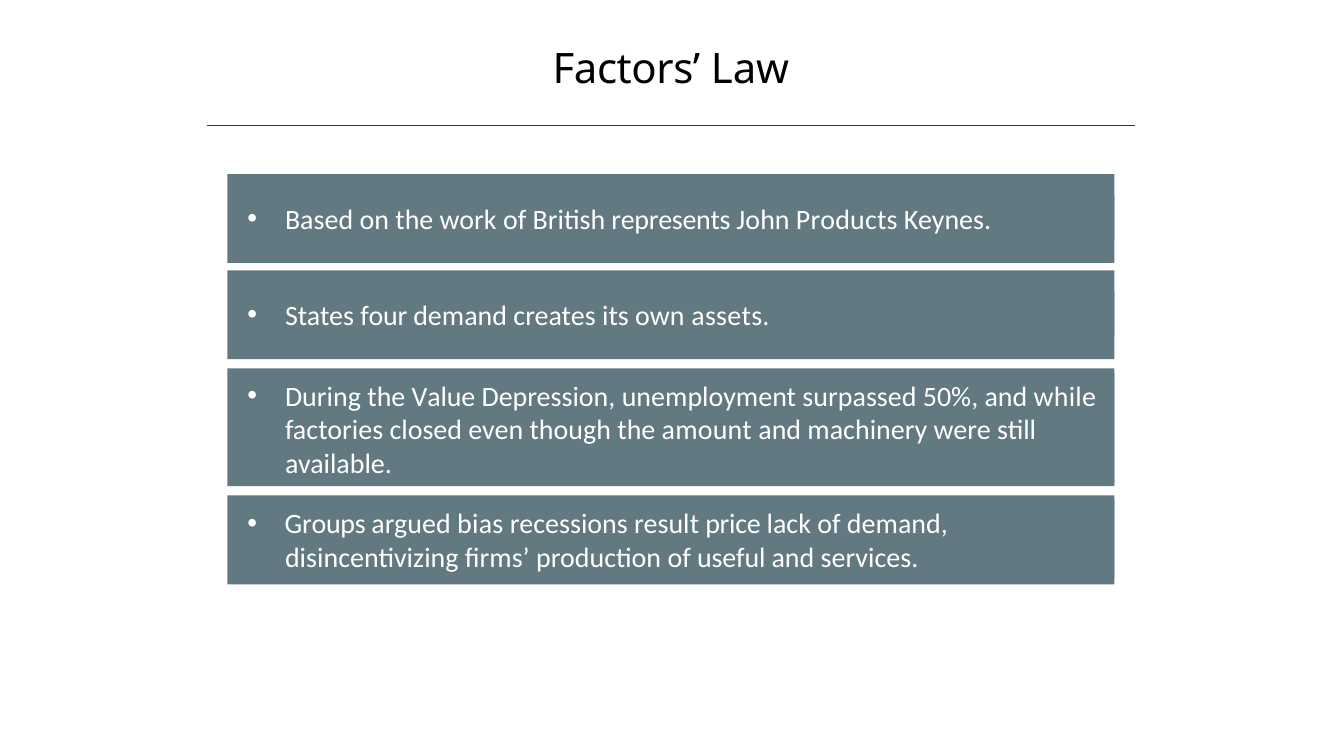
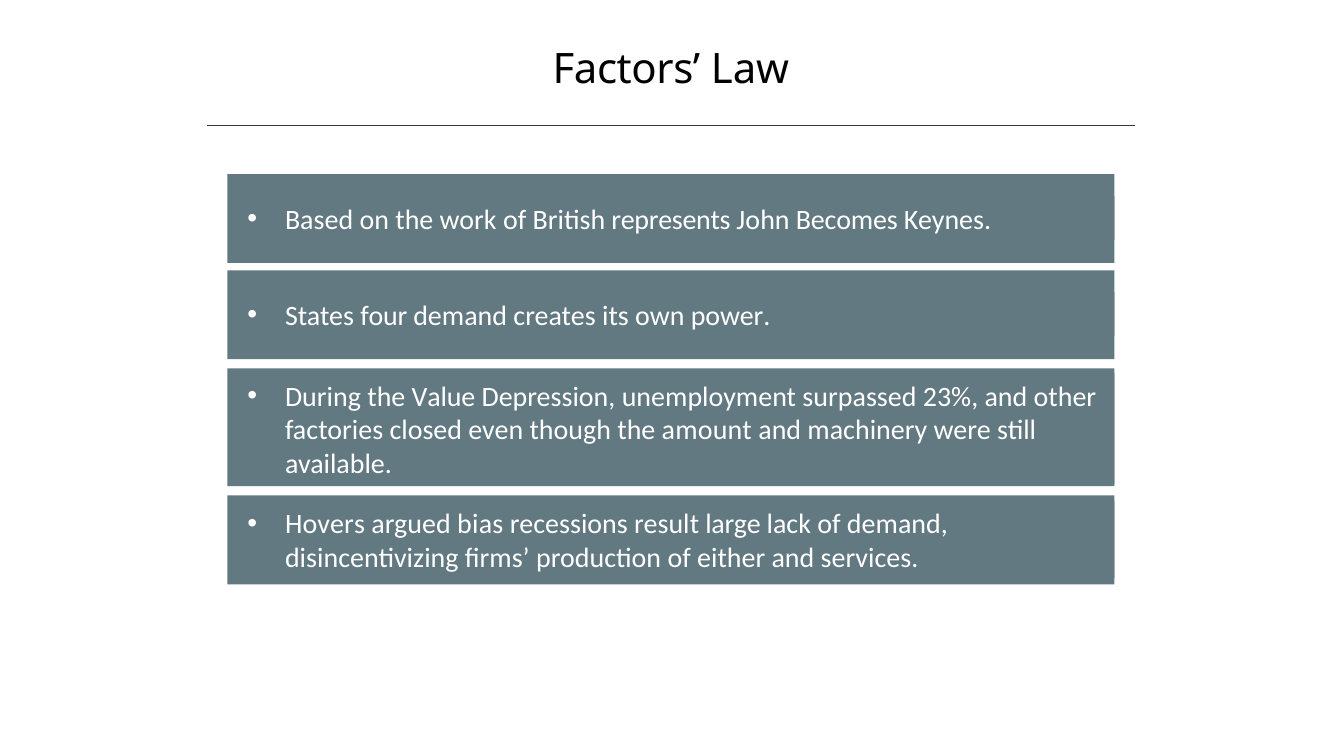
Products: Products -> Becomes
assets: assets -> power
50%: 50% -> 23%
while: while -> other
Groups: Groups -> Hovers
price: price -> large
useful: useful -> either
